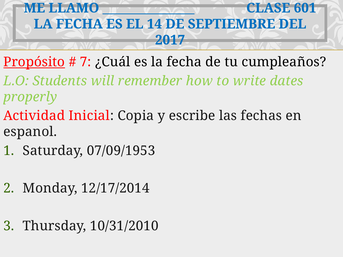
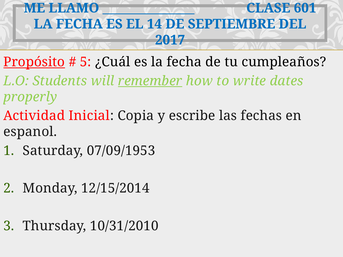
7: 7 -> 5
remember underline: none -> present
12/17/2014: 12/17/2014 -> 12/15/2014
